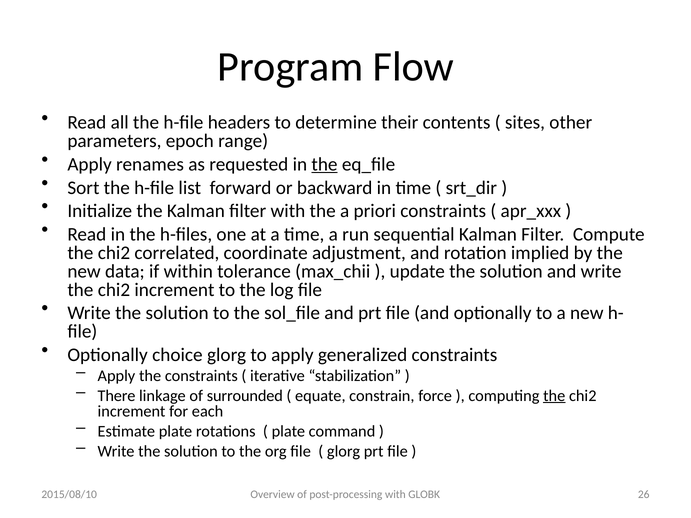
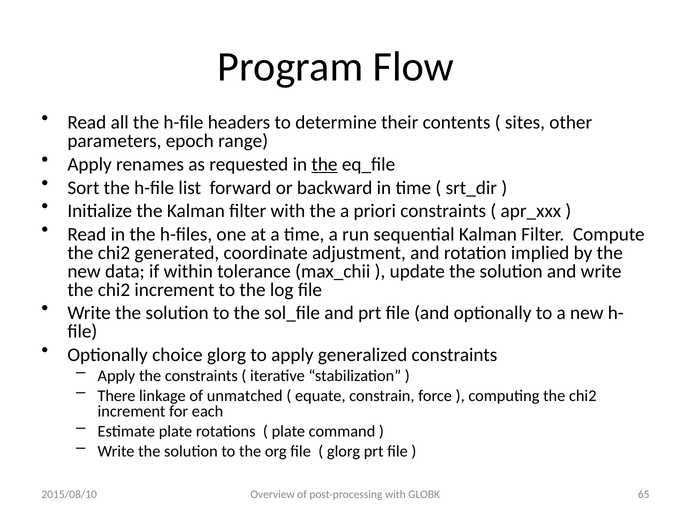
correlated: correlated -> generated
surrounded: surrounded -> unmatched
the at (554, 396) underline: present -> none
26: 26 -> 65
